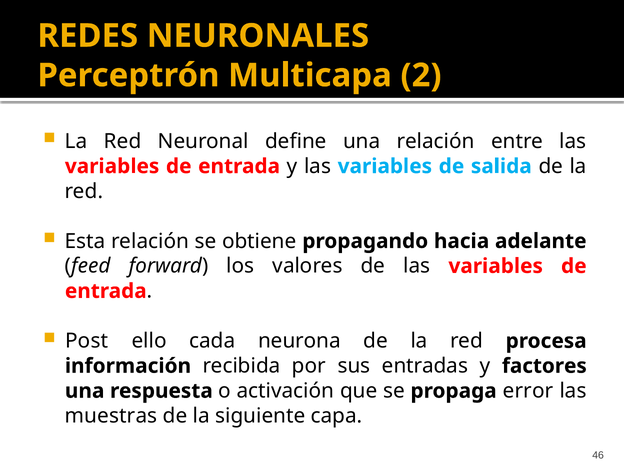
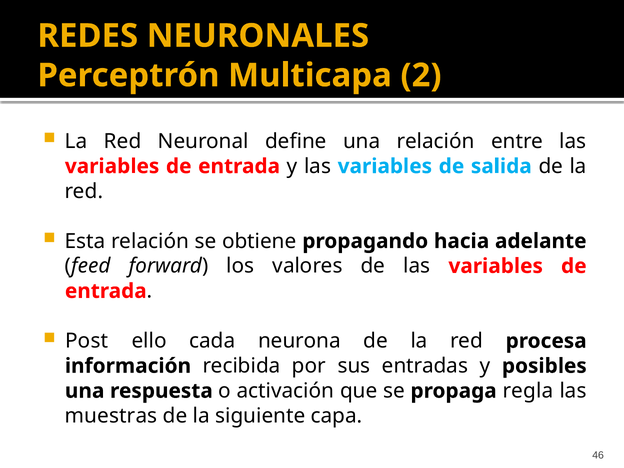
factores: factores -> posibles
error: error -> regla
